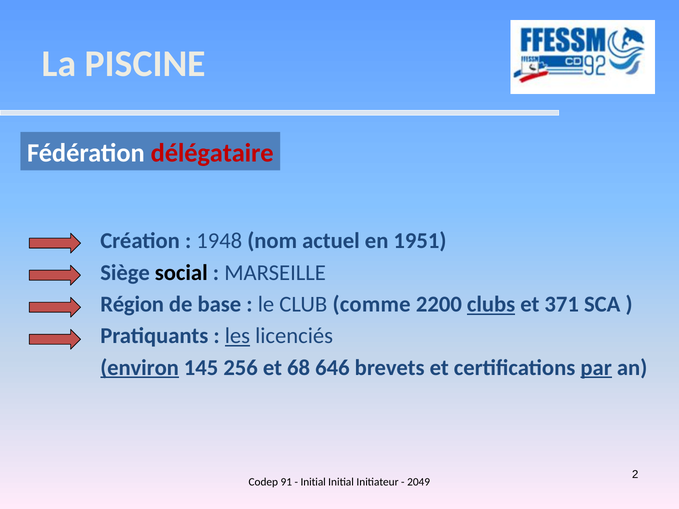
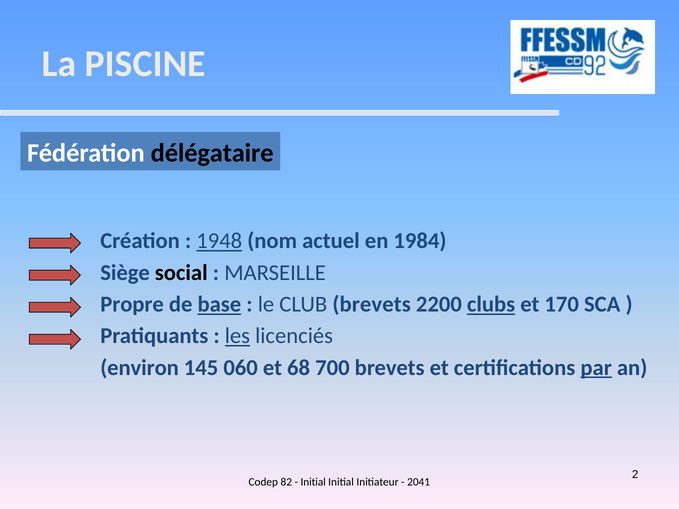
délégataire colour: red -> black
1948 underline: none -> present
1951: 1951 -> 1984
Région: Région -> Propre
base underline: none -> present
CLUB comme: comme -> brevets
371: 371 -> 170
environ underline: present -> none
256: 256 -> 060
646: 646 -> 700
91: 91 -> 82
2049: 2049 -> 2041
